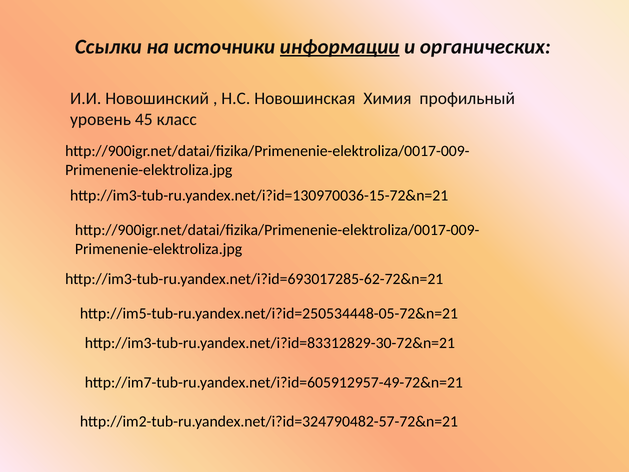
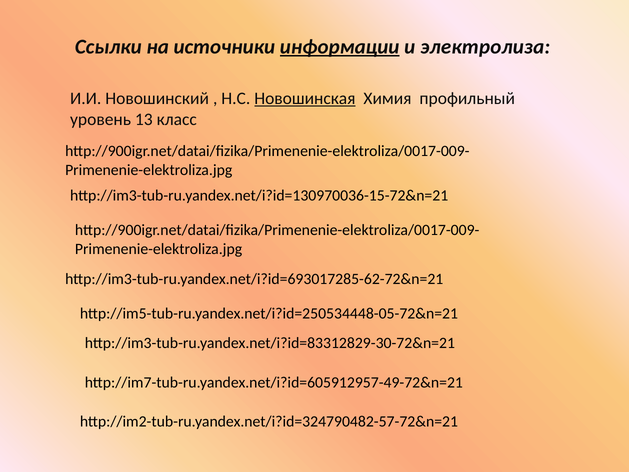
органических: органических -> электролиза
Новошинская underline: none -> present
45: 45 -> 13
